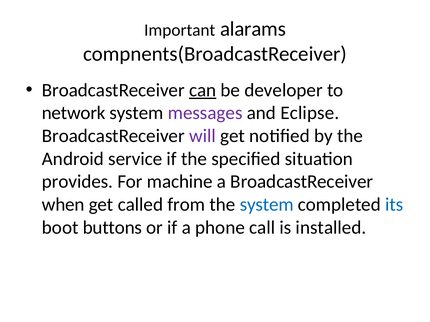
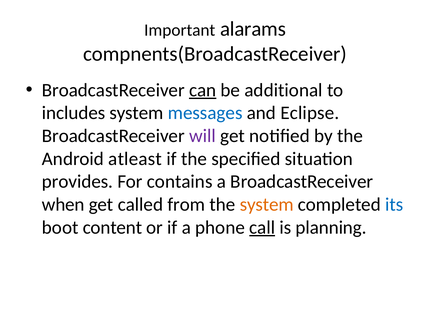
developer: developer -> additional
network: network -> includes
messages colour: purple -> blue
service: service -> atleast
machine: machine -> contains
system at (267, 205) colour: blue -> orange
buttons: buttons -> content
call underline: none -> present
installed: installed -> planning
